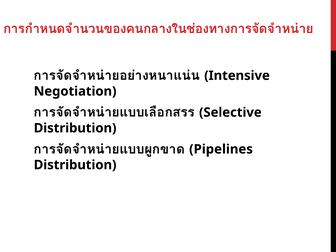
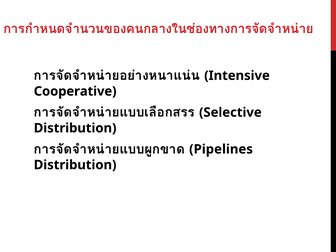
Negotiation: Negotiation -> Cooperative
